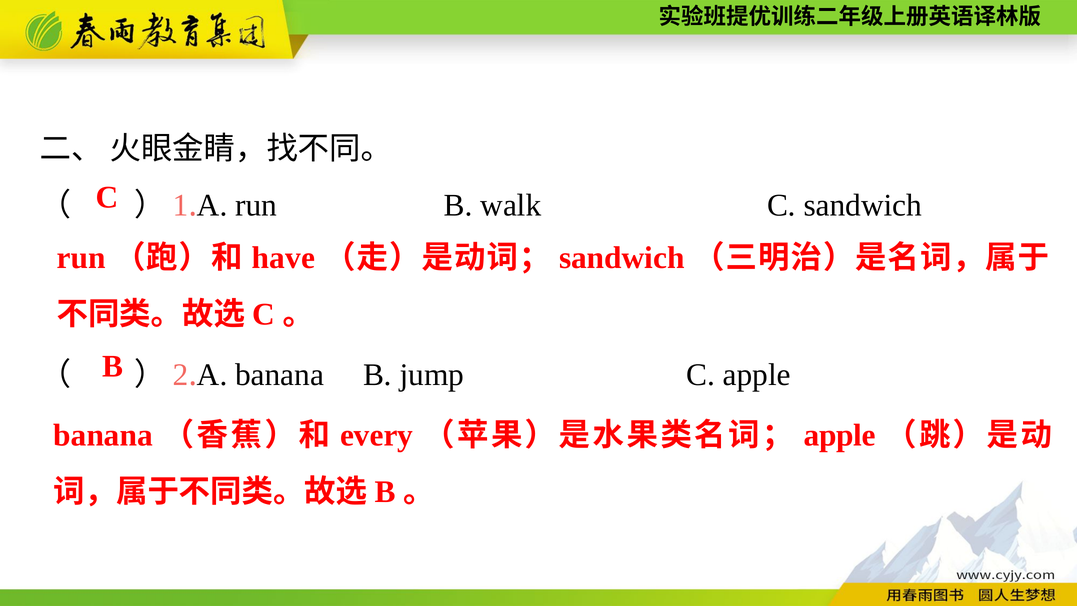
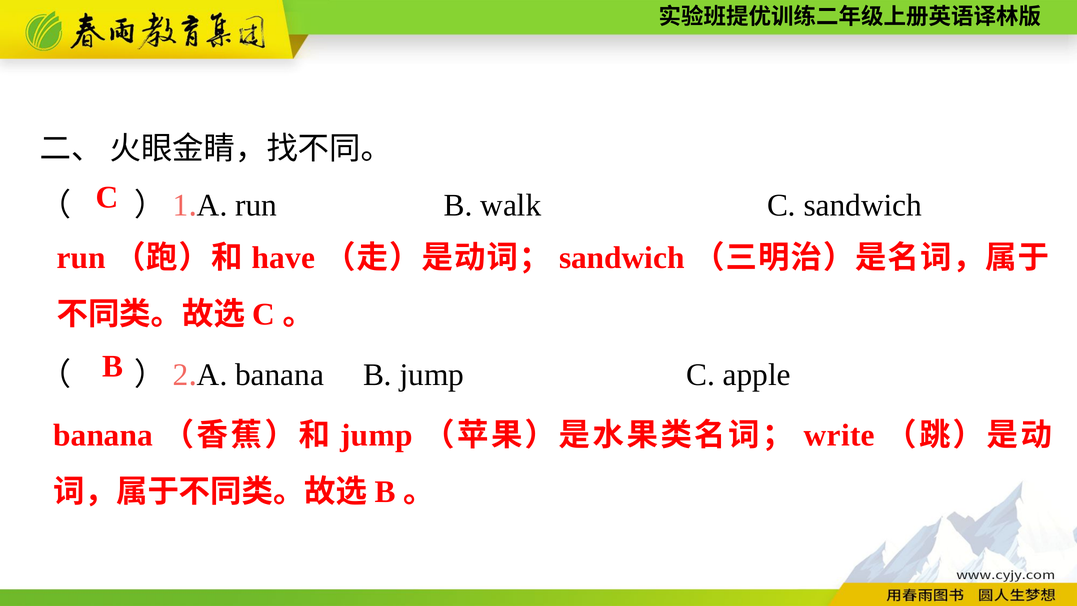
every at (377, 435): every -> jump
apple at (840, 435): apple -> write
